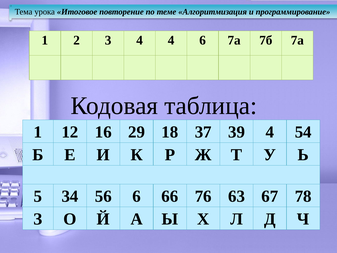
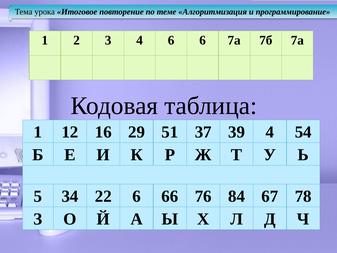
4 4: 4 -> 6
18: 18 -> 51
56: 56 -> 22
63: 63 -> 84
